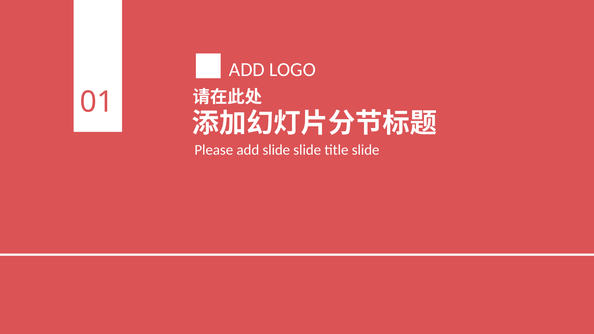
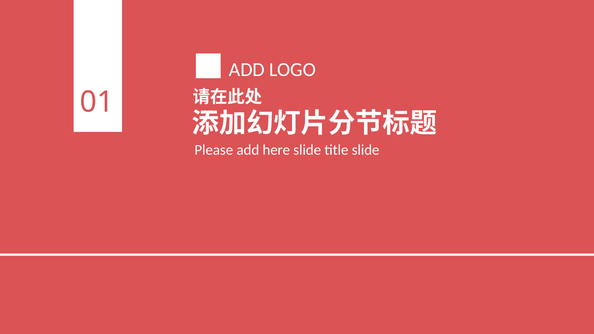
add slide: slide -> here
